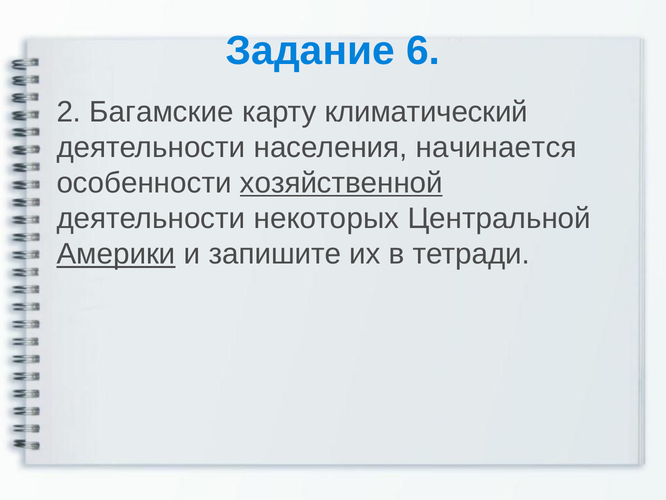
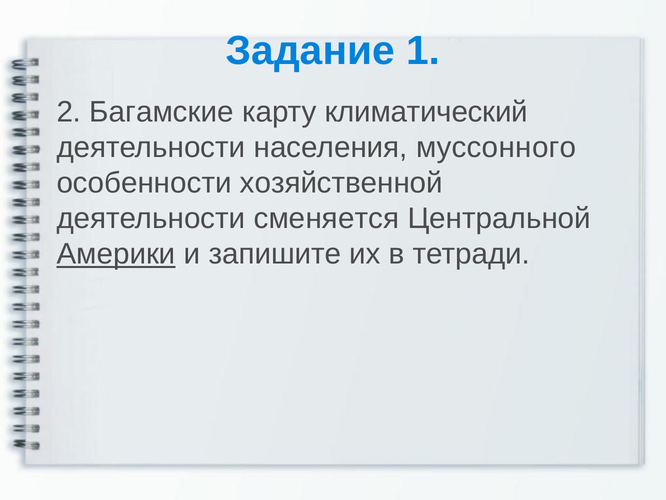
6: 6 -> 1
начинается: начинается -> муссонного
хозяйственной underline: present -> none
некоторых: некоторых -> сменяется
